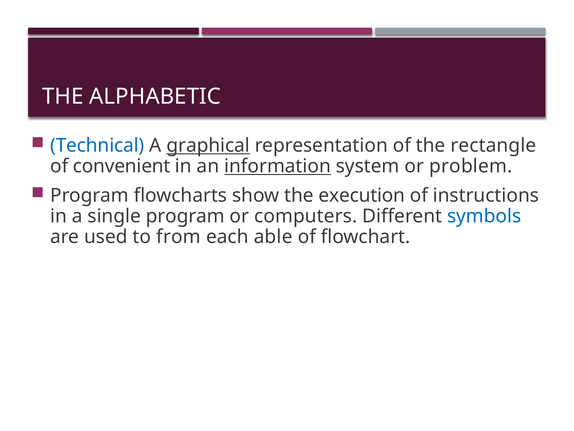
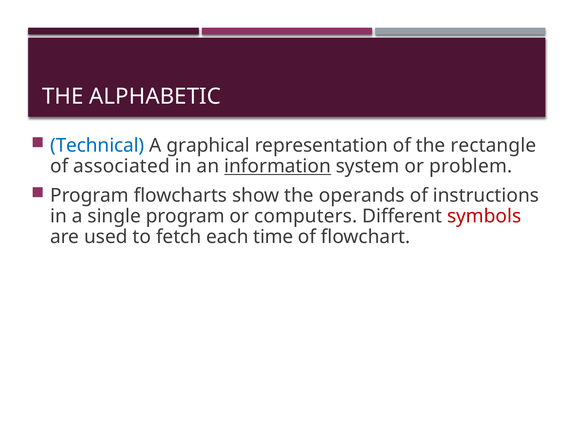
graphical underline: present -> none
convenient: convenient -> associated
execution: execution -> operands
symbols colour: blue -> red
from: from -> fetch
able: able -> time
